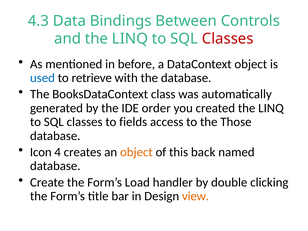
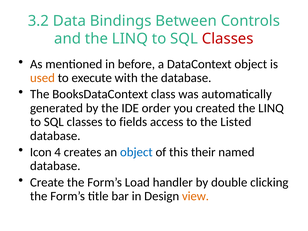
4.3: 4.3 -> 3.2
used colour: blue -> orange
retrieve: retrieve -> execute
Those: Those -> Listed
object at (136, 152) colour: orange -> blue
back: back -> their
